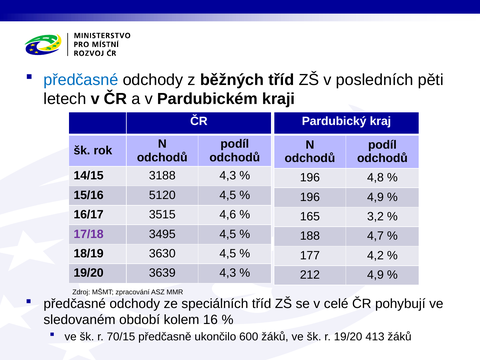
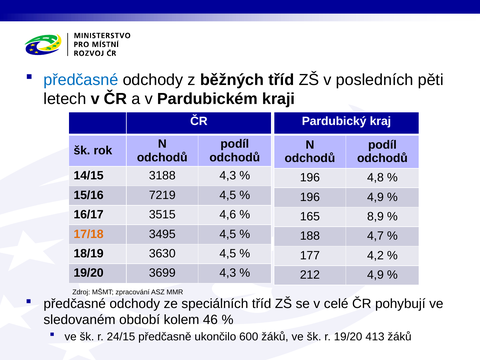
5120: 5120 -> 7219
3,2: 3,2 -> 8,9
17/18 colour: purple -> orange
3639: 3639 -> 3699
16: 16 -> 46
70/15: 70/15 -> 24/15
